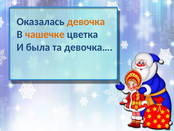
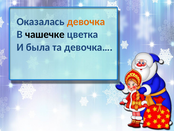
чашечке colour: orange -> black
